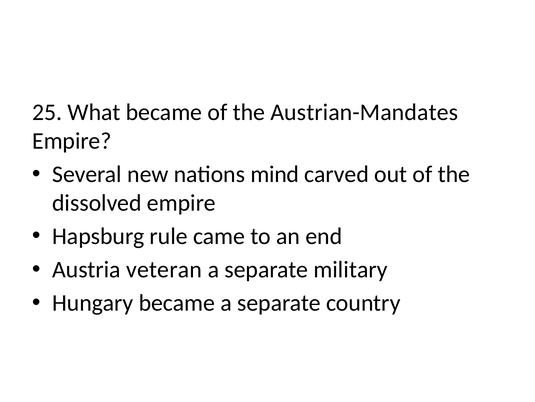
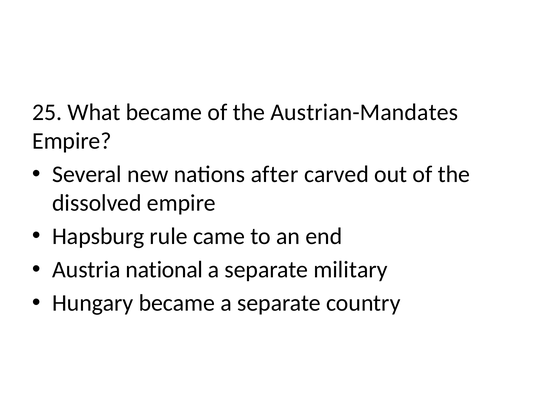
mind: mind -> after
veteran: veteran -> national
